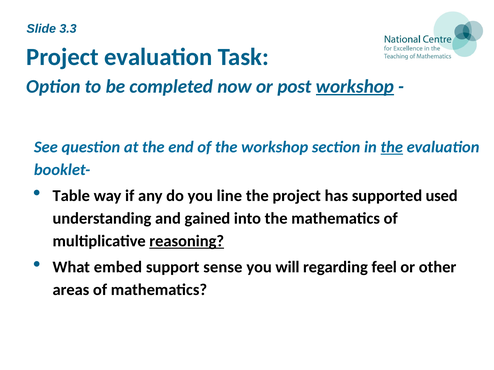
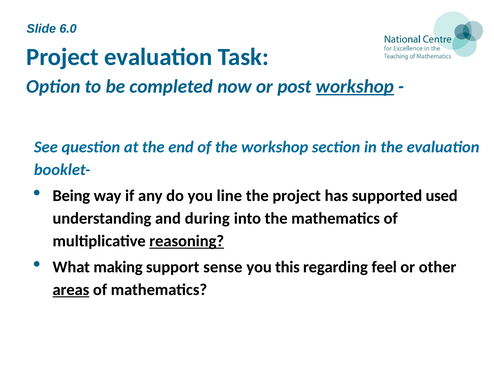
3.3: 3.3 -> 6.0
the at (392, 147) underline: present -> none
Table: Table -> Being
gained: gained -> during
embed: embed -> making
will: will -> this
areas underline: none -> present
